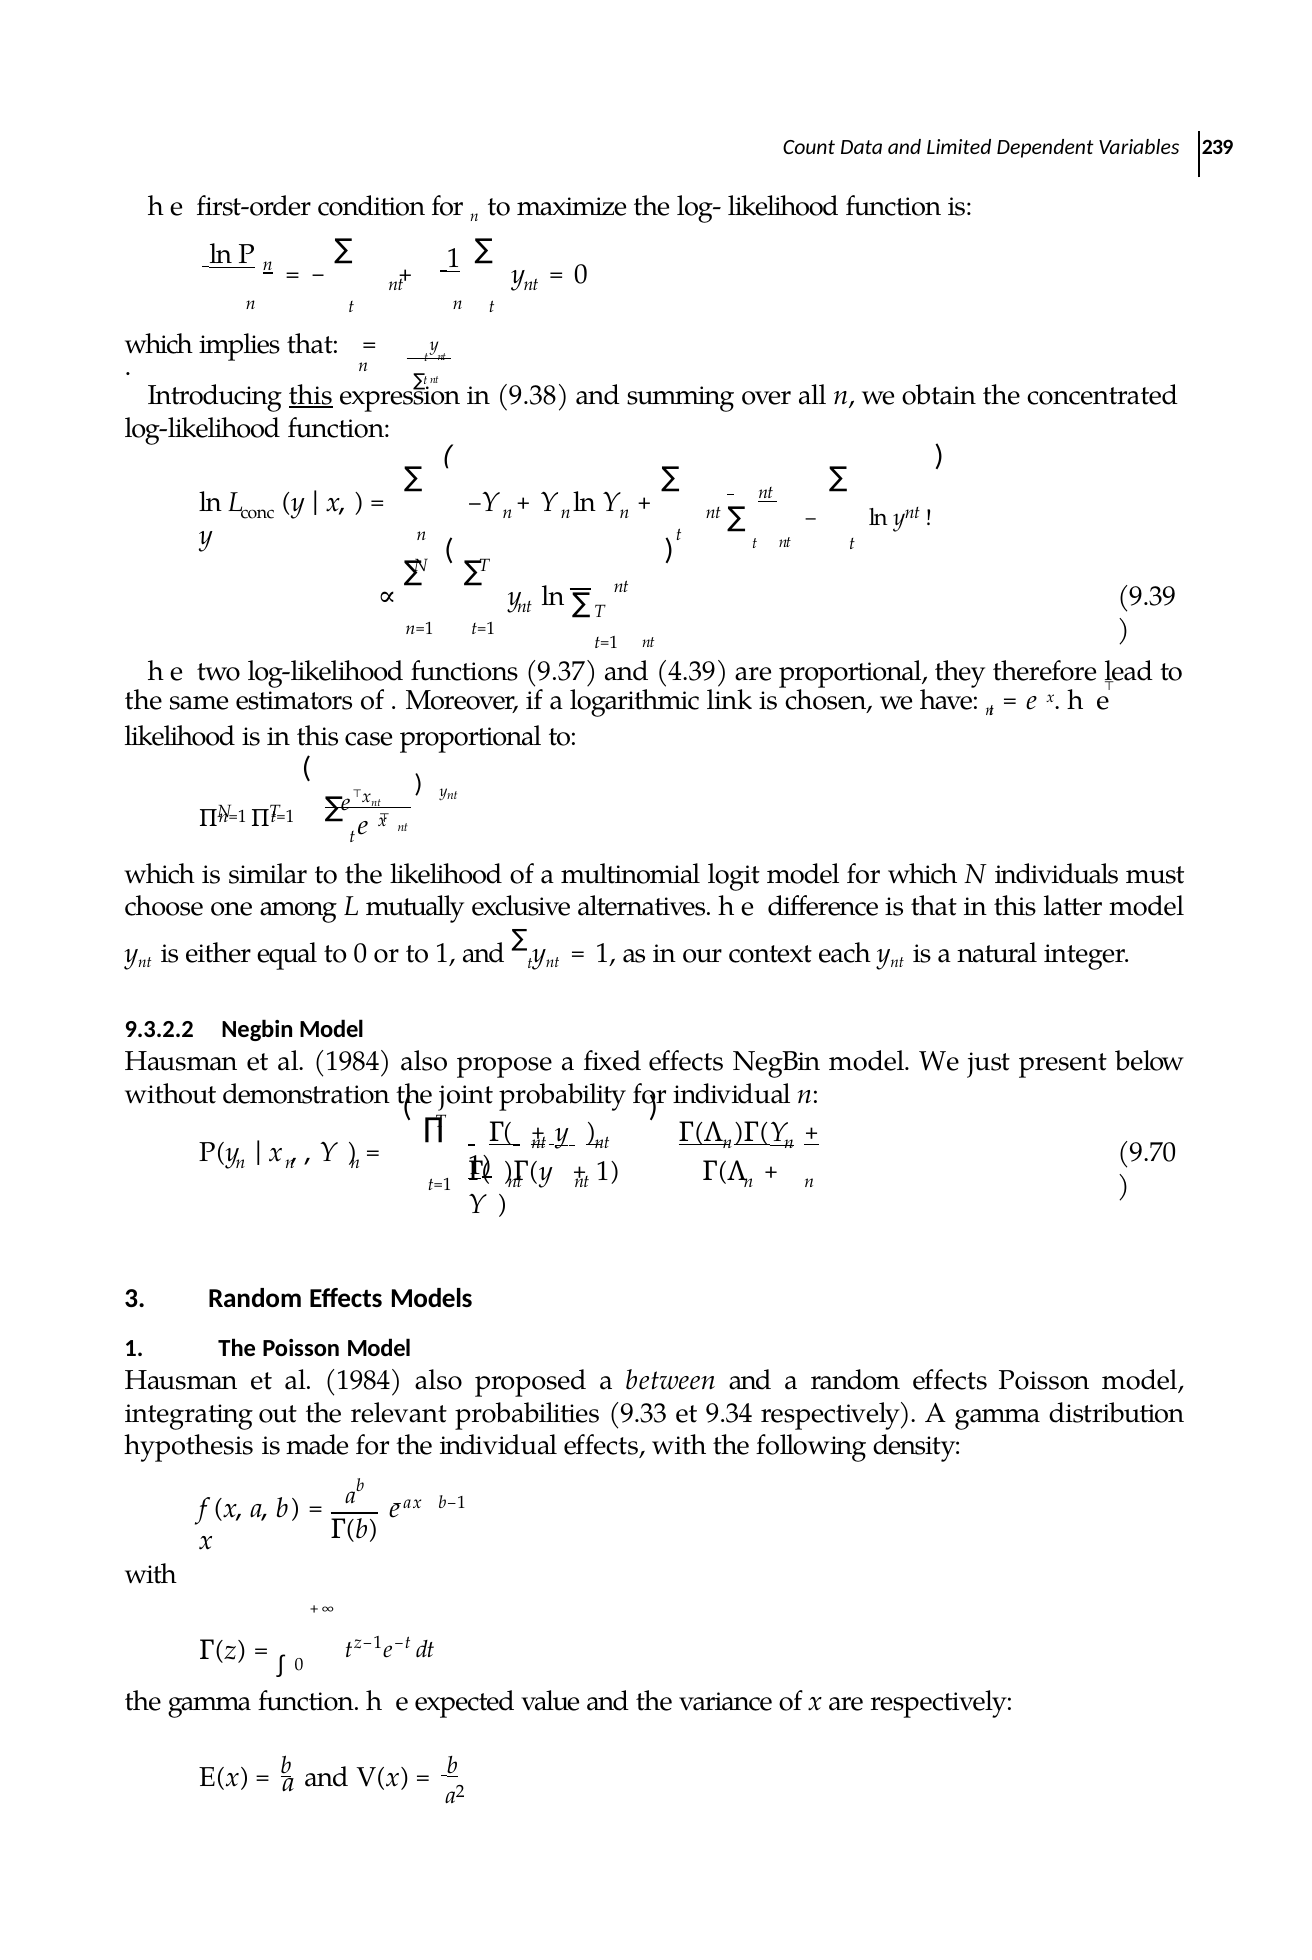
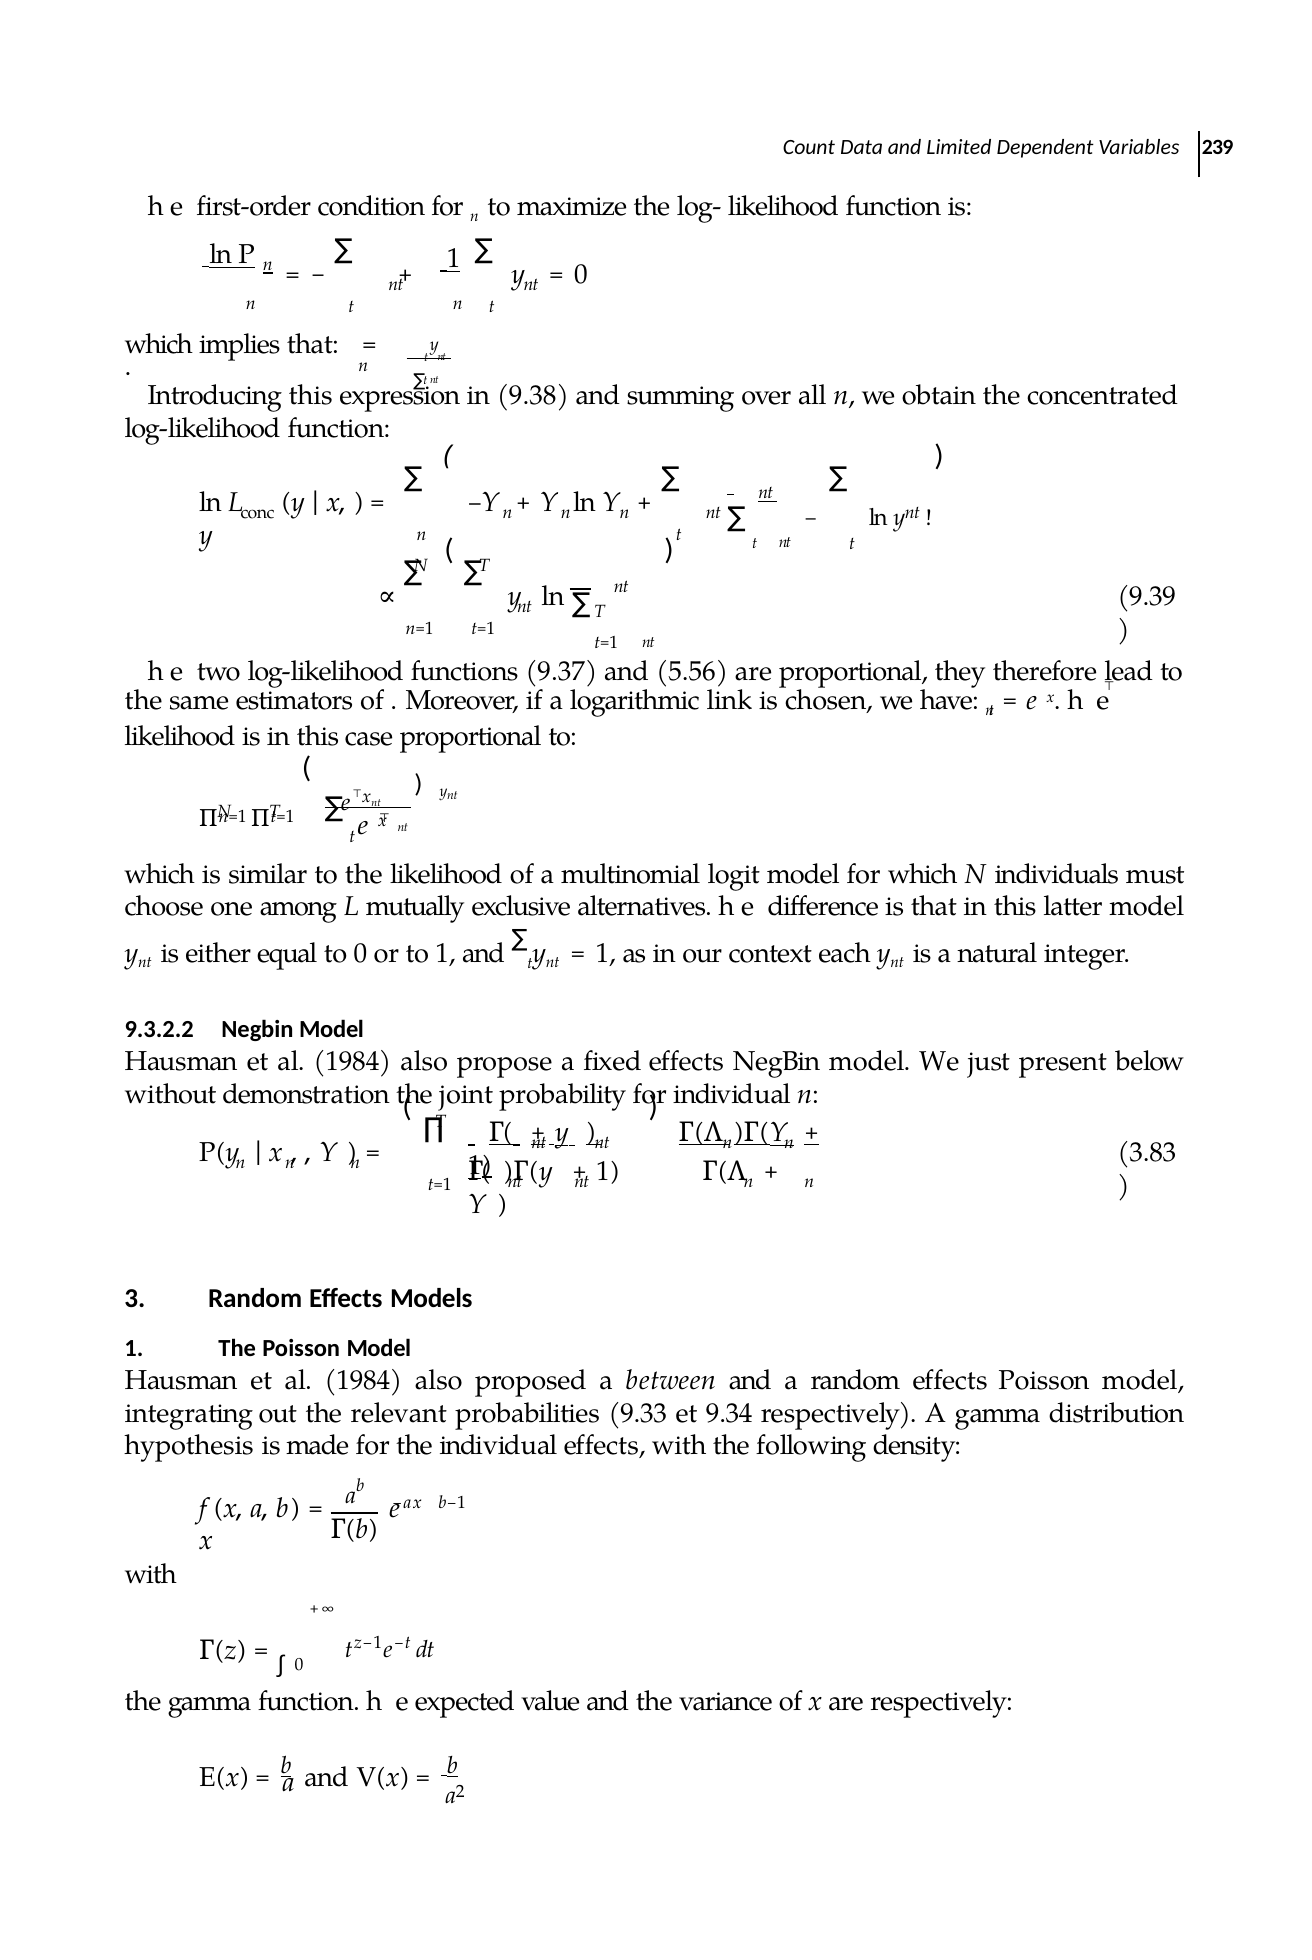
this at (311, 395) underline: present -> none
4.39: 4.39 -> 5.56
9.70: 9.70 -> 3.83
